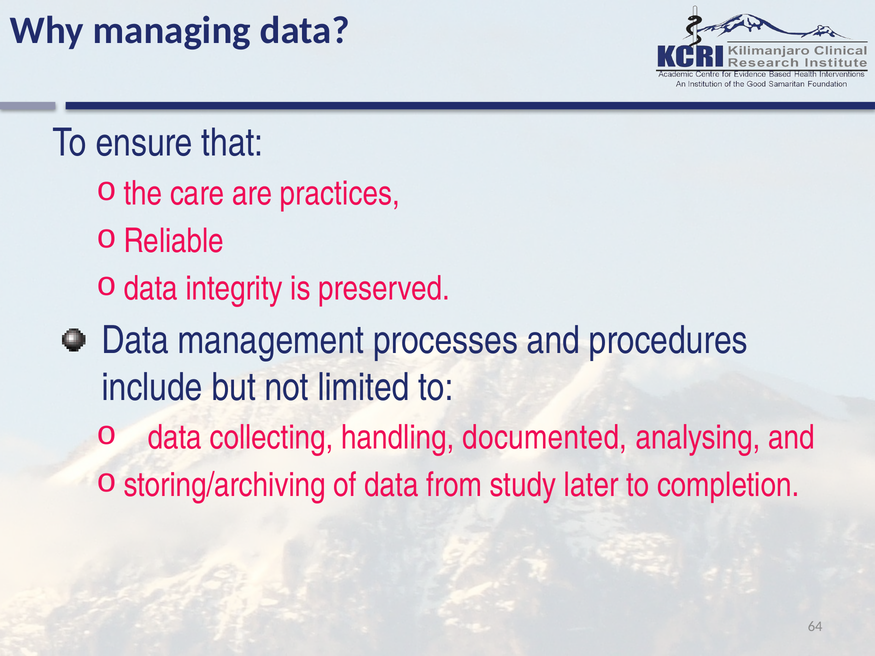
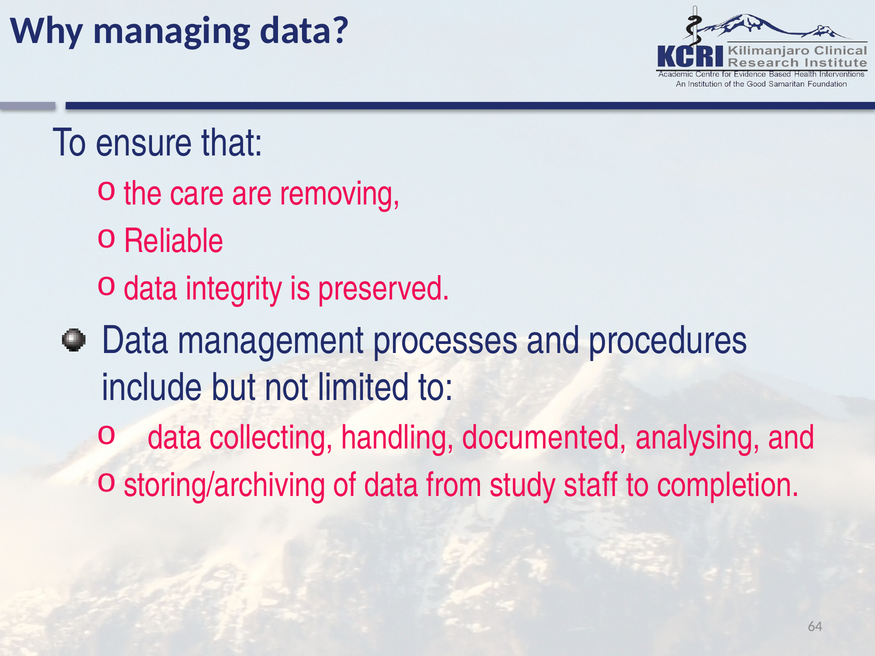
practices: practices -> removing
later: later -> staff
